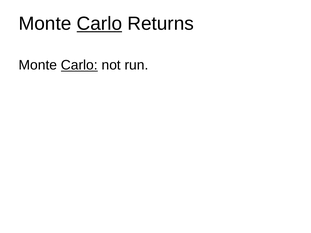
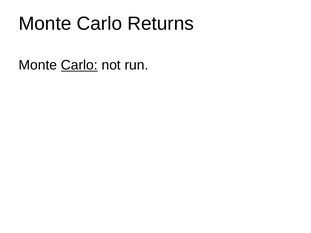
Carlo at (99, 24) underline: present -> none
